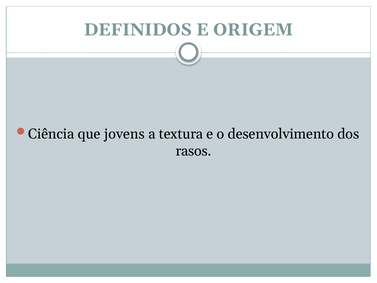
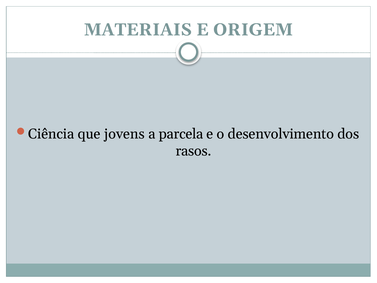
DEFINIDOS: DEFINIDOS -> MATERIAIS
textura: textura -> parcela
